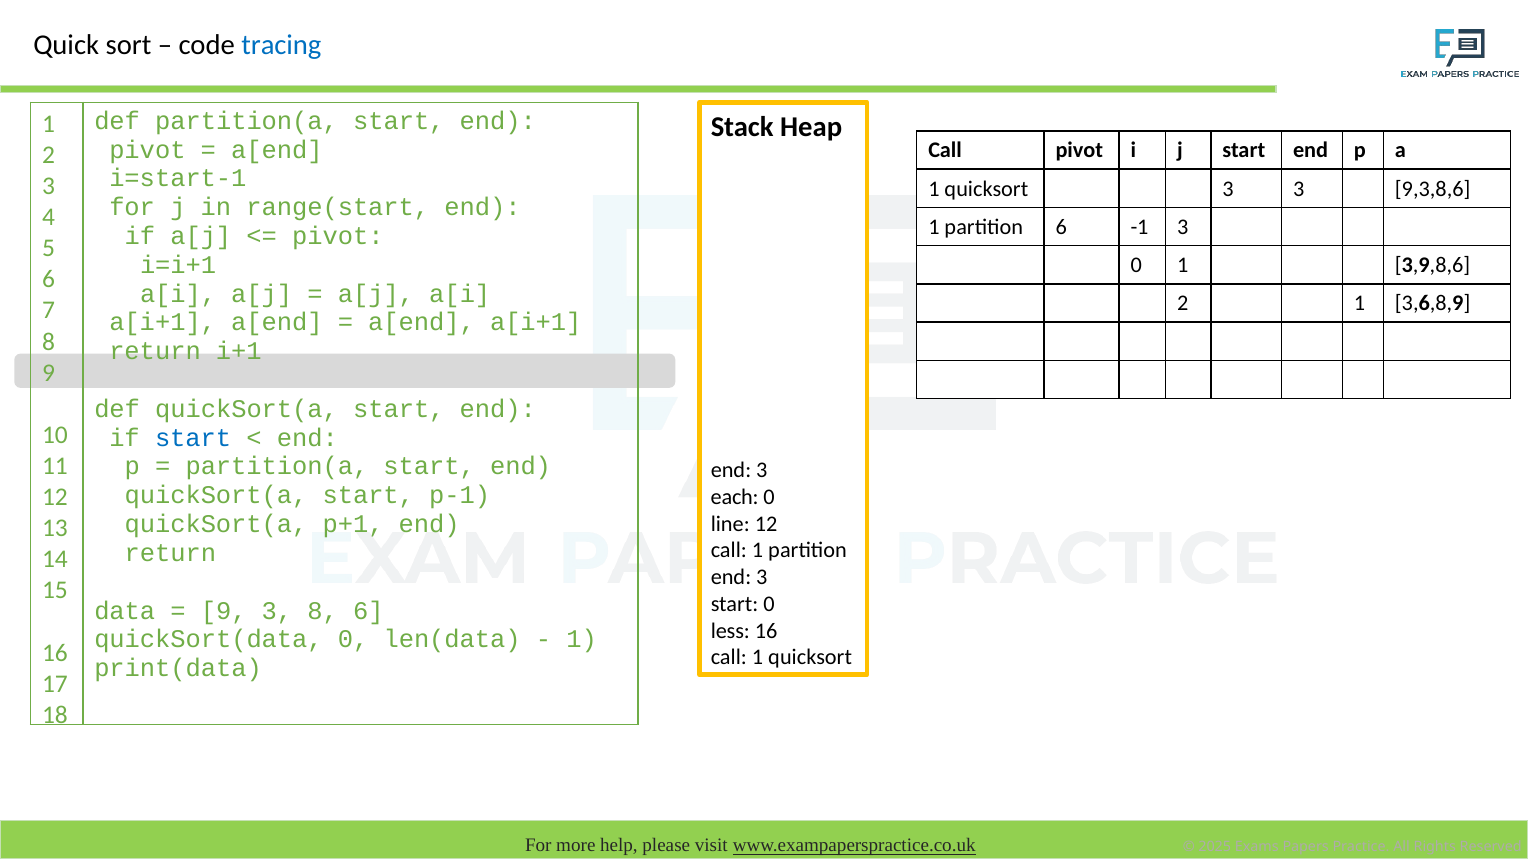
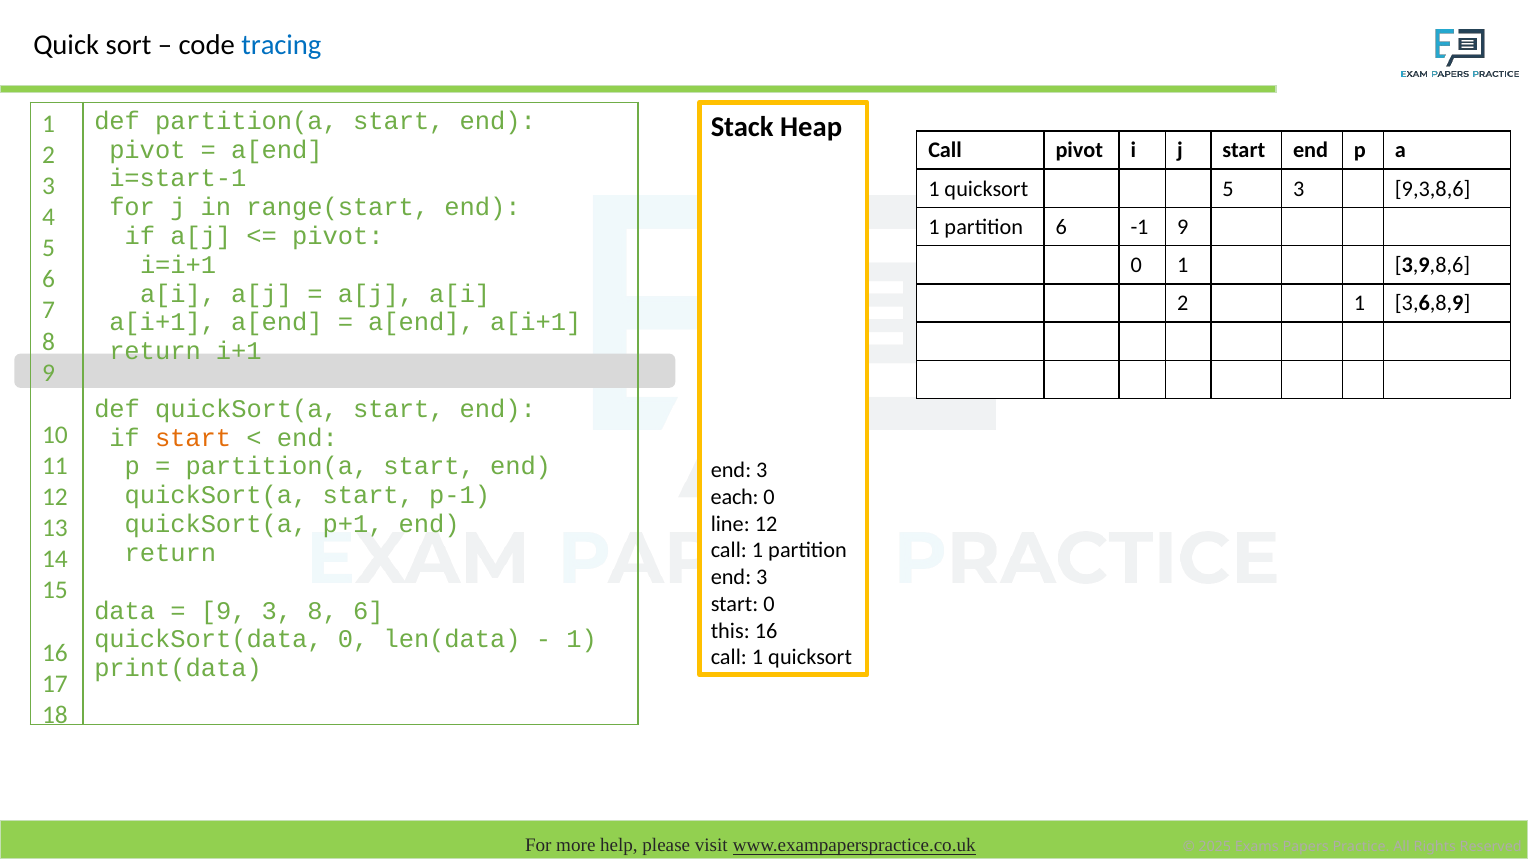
quicksort 3: 3 -> 5
-1 3: 3 -> 9
start at (193, 438) colour: blue -> orange
less: less -> this
